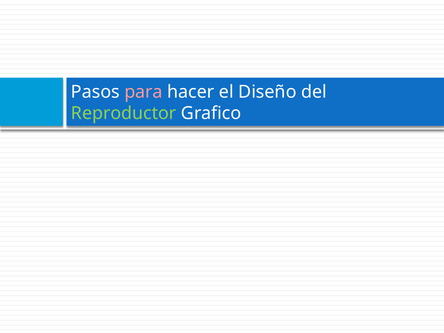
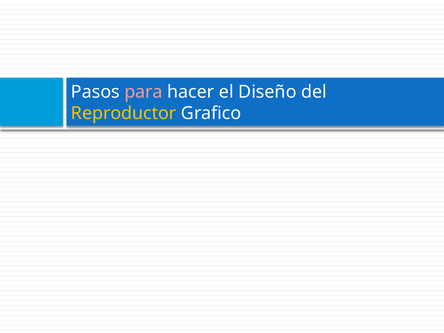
Reproductor colour: light green -> yellow
